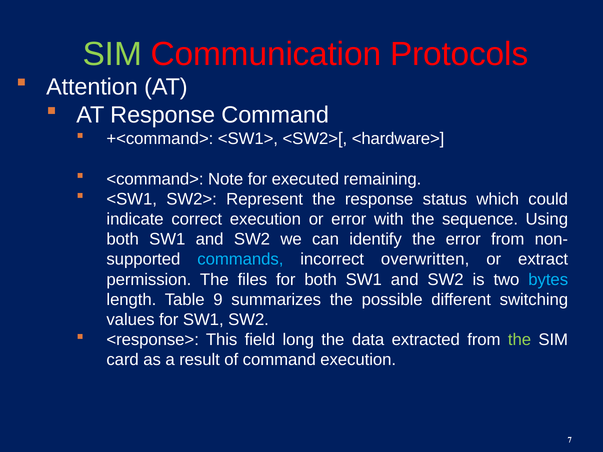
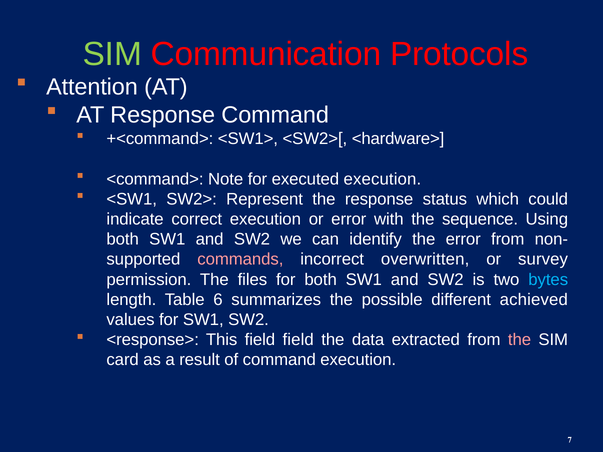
executed remaining: remaining -> execution
commands colour: light blue -> pink
extract: extract -> survey
9: 9 -> 6
switching: switching -> achieved
field long: long -> field
the at (520, 340) colour: light green -> pink
